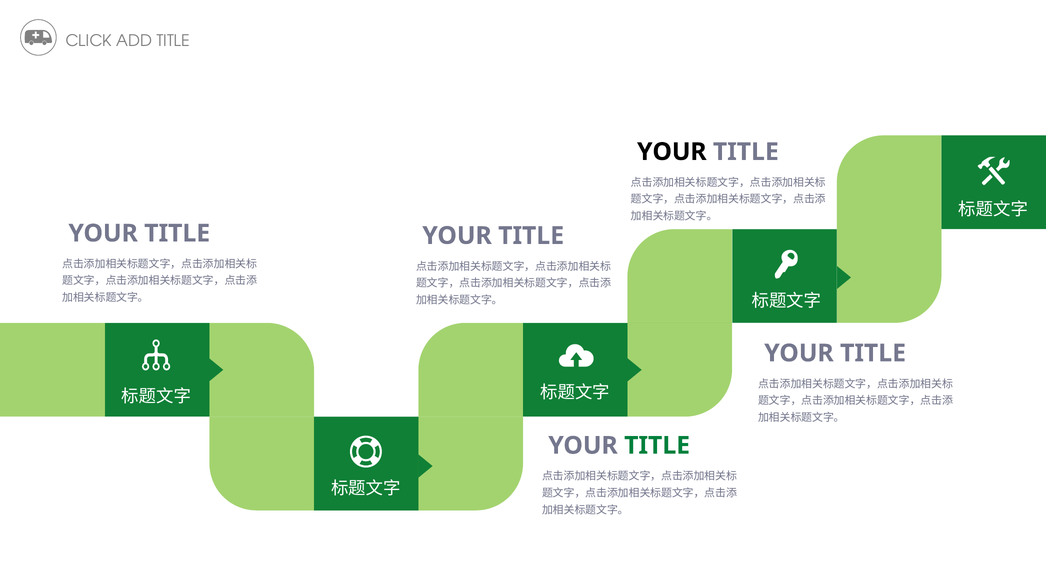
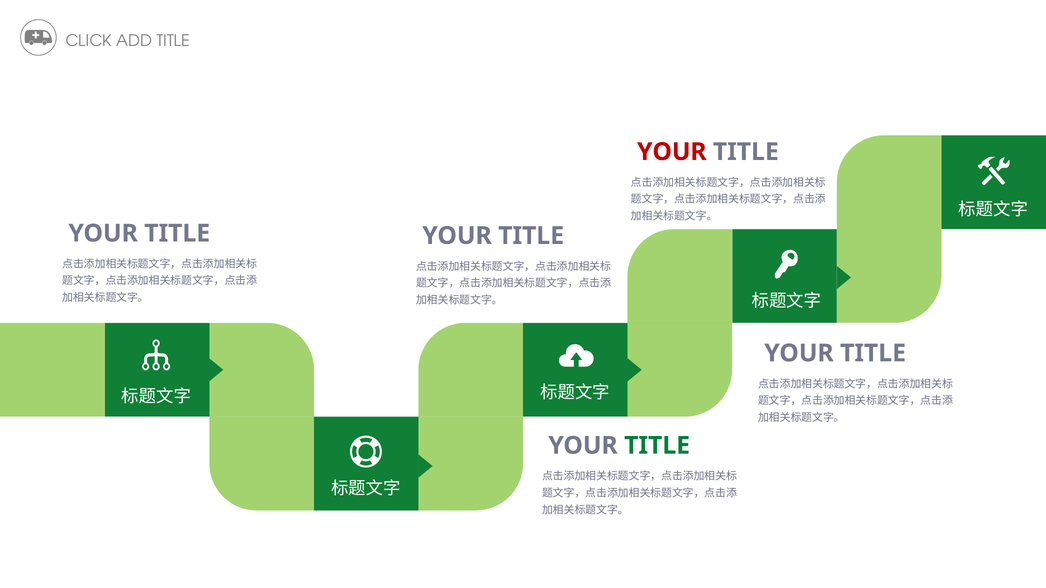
YOUR at (672, 152) colour: black -> red
